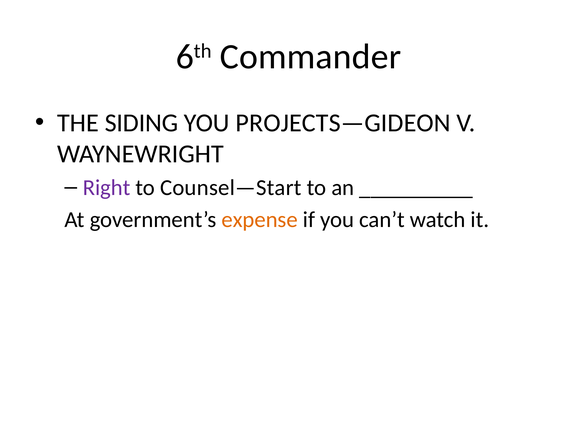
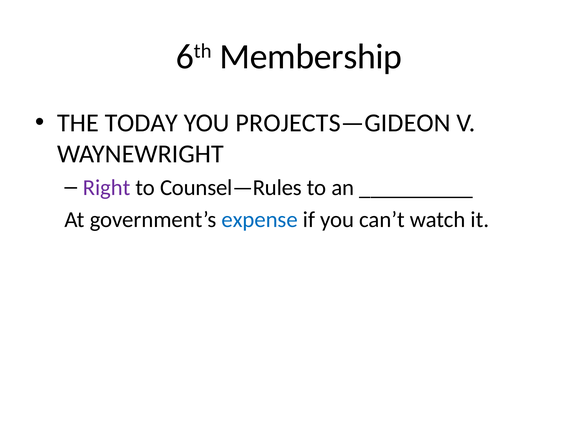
Commander: Commander -> Membership
SIDING: SIDING -> TODAY
Counsel—Start: Counsel—Start -> Counsel—Rules
expense colour: orange -> blue
